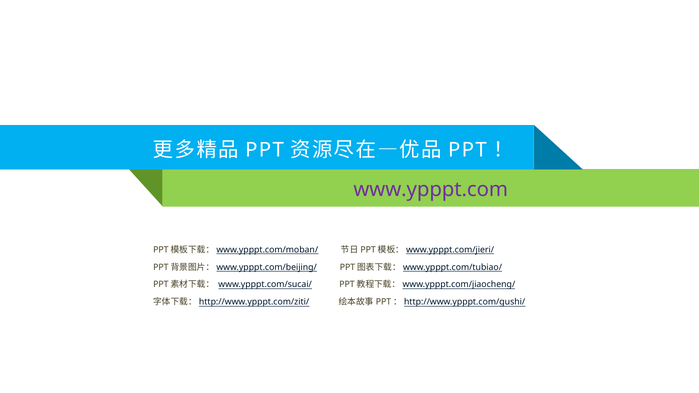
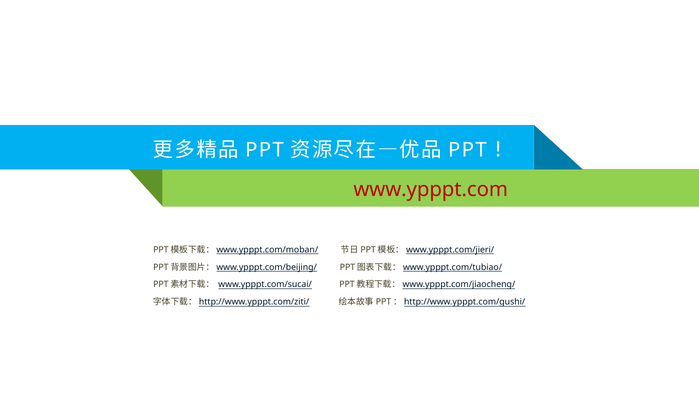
www.ypppt.com colour: purple -> red
